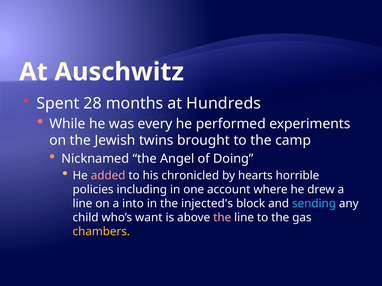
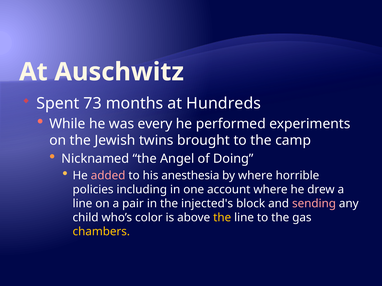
28: 28 -> 73
chronicled: chronicled -> anesthesia
by hearts: hearts -> where
into: into -> pair
sending colour: light blue -> pink
want: want -> color
the at (222, 218) colour: pink -> yellow
